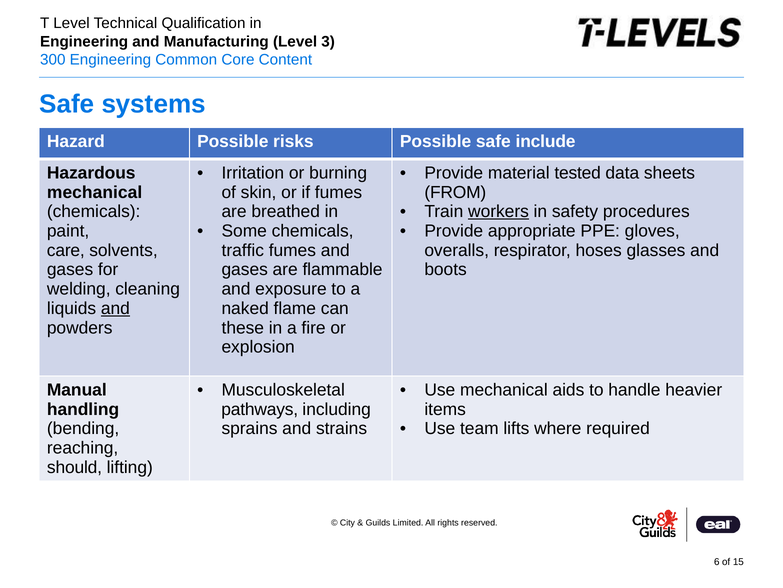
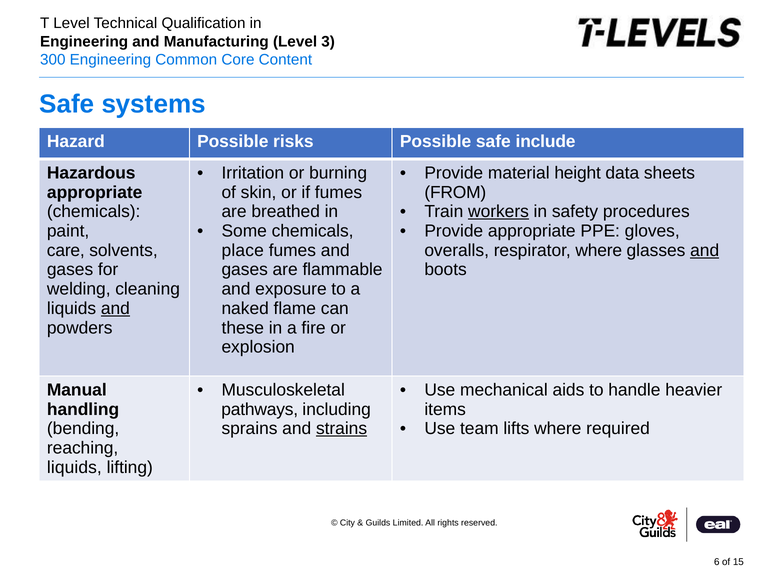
tested: tested -> height
mechanical at (95, 192): mechanical -> appropriate
traffic: traffic -> place
respirator hoses: hoses -> where
and at (705, 250) underline: none -> present
strains underline: none -> present
should at (74, 467): should -> liquids
